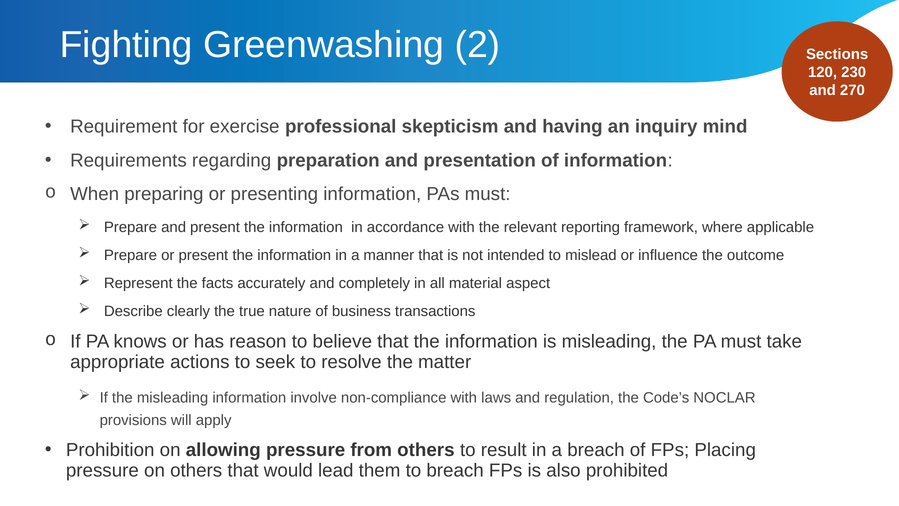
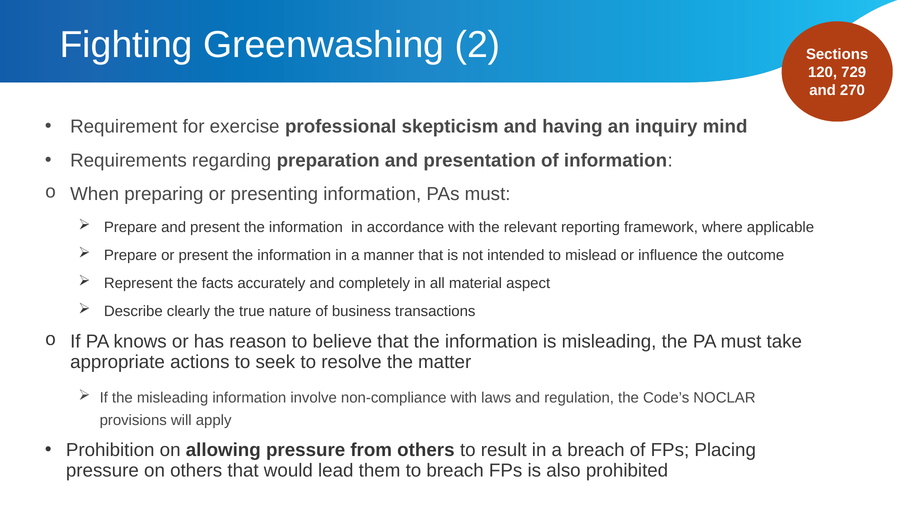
230: 230 -> 729
